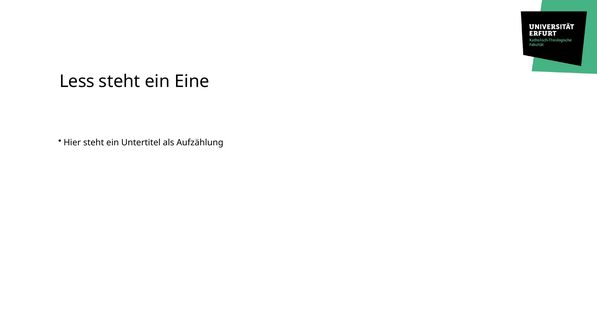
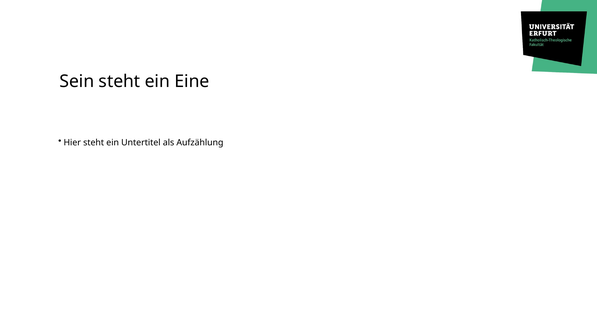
Less: Less -> Sein
